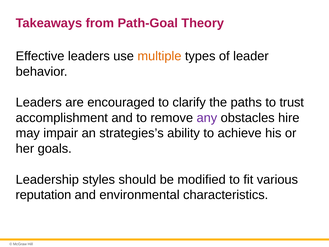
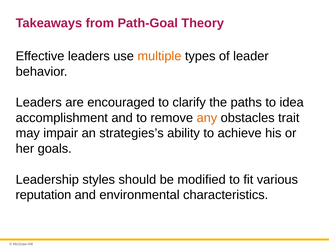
trust: trust -> idea
any colour: purple -> orange
hire: hire -> trait
